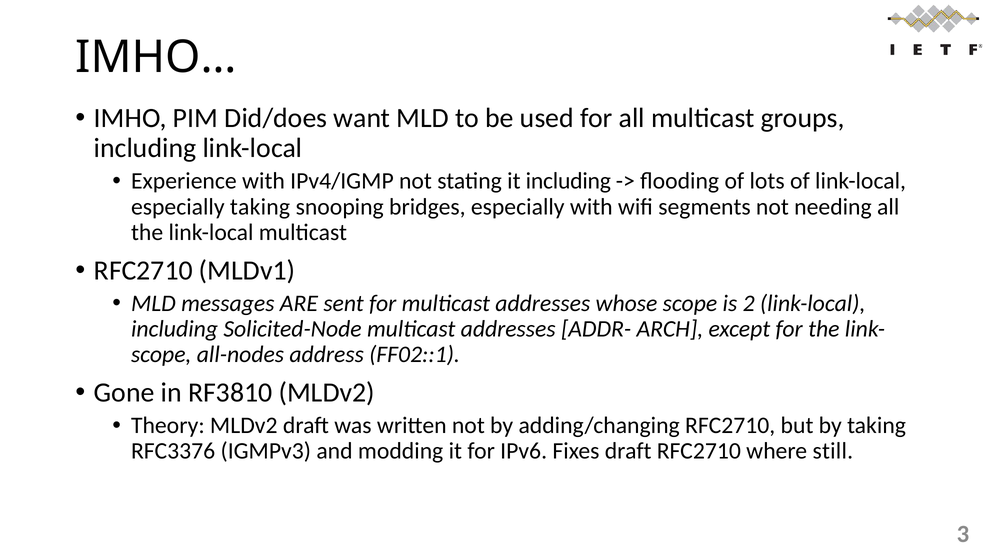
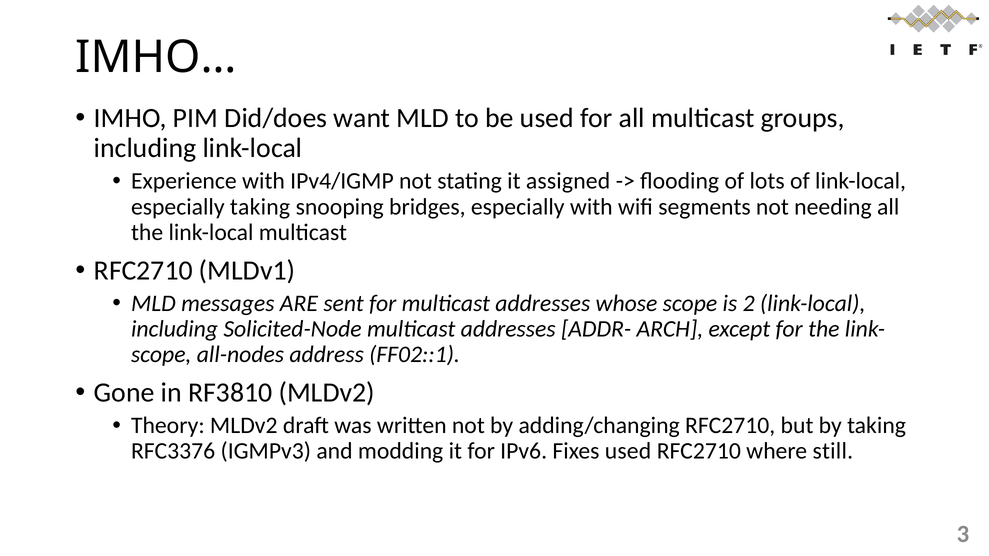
it including: including -> assigned
Fixes draft: draft -> used
